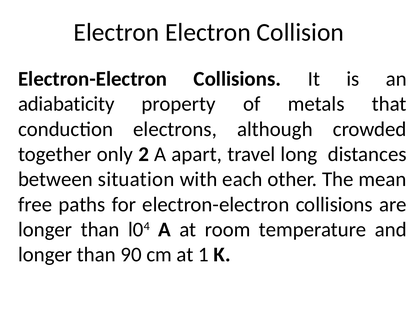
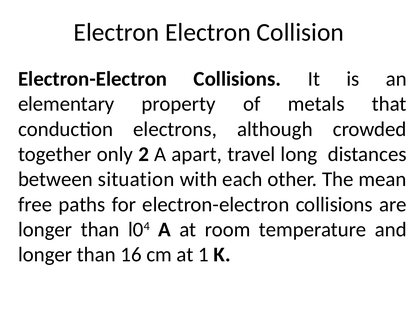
adiabaticity: adiabaticity -> elementary
90: 90 -> 16
